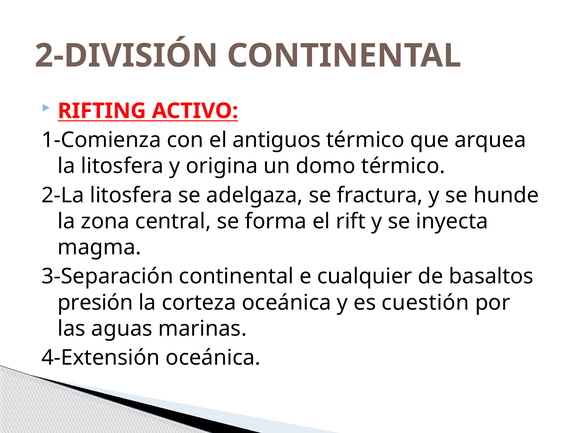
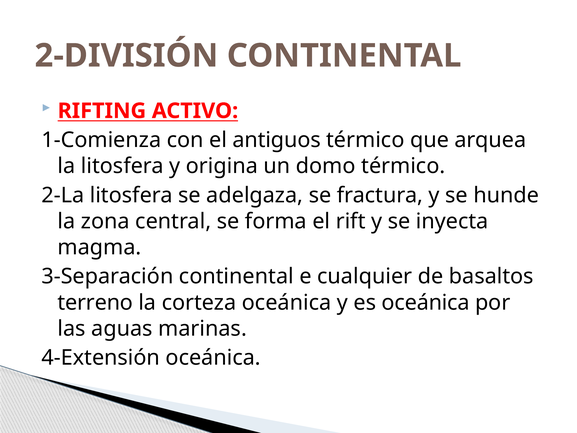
presión: presión -> terreno
es cuestión: cuestión -> oceánica
